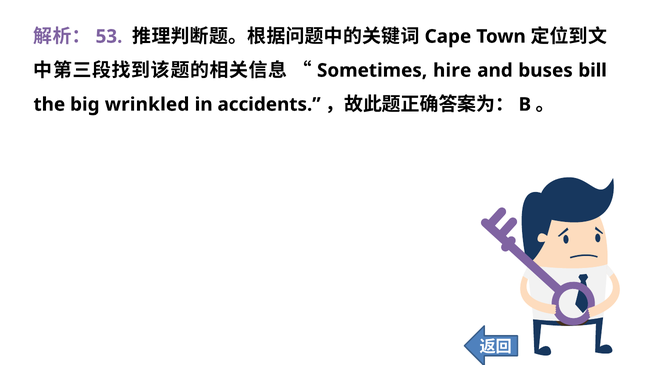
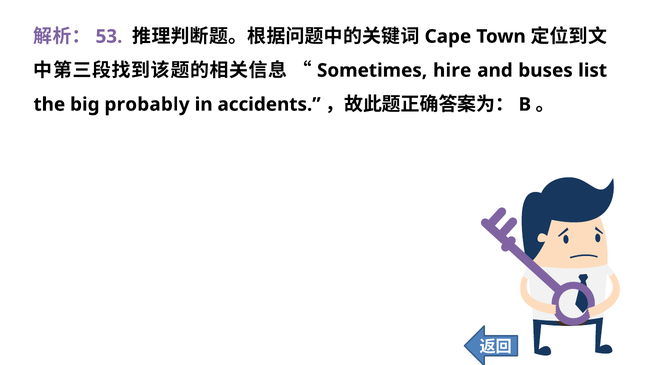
bill: bill -> list
wrinkled: wrinkled -> probably
